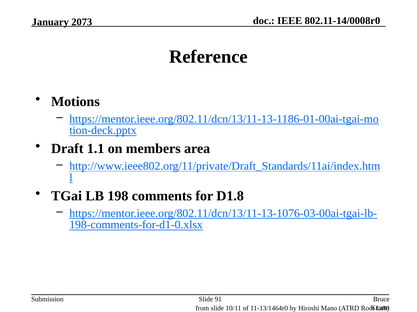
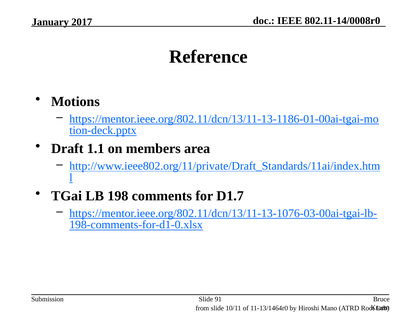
2073: 2073 -> 2017
D1.8: D1.8 -> D1.7
